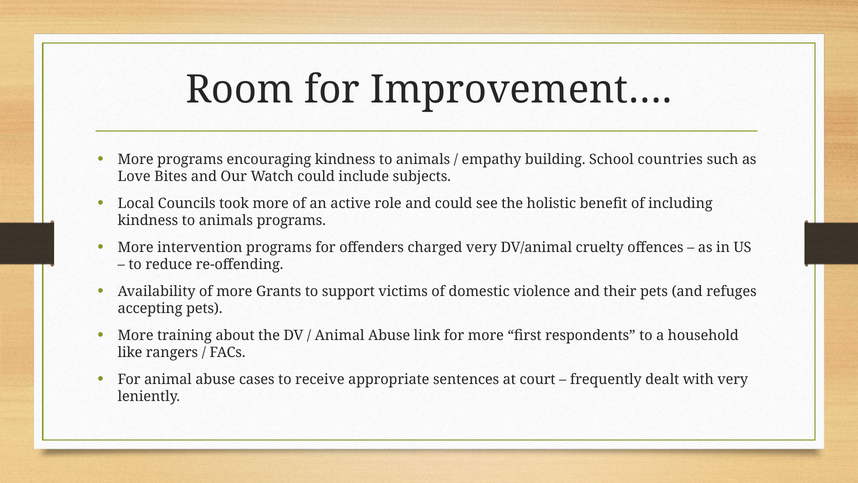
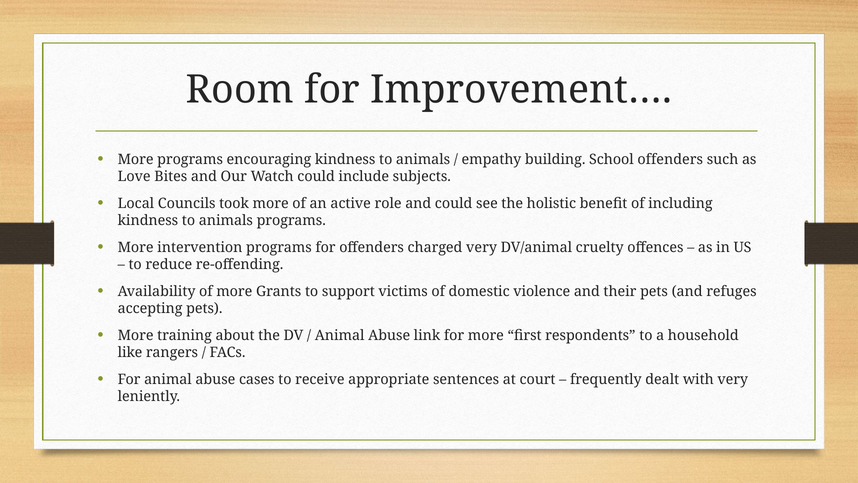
School countries: countries -> offenders
